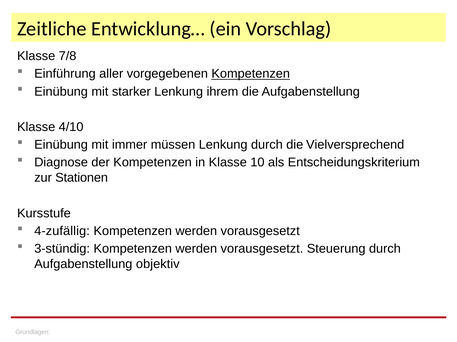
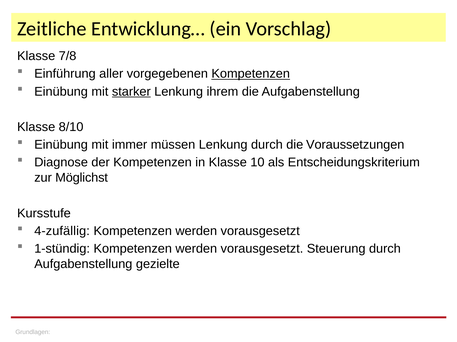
starker underline: none -> present
4/10: 4/10 -> 8/10
Vielversprechend: Vielversprechend -> Voraussetzungen
Stationen: Stationen -> Möglichst
3-stündig: 3-stündig -> 1-stündig
objektiv: objektiv -> gezielte
